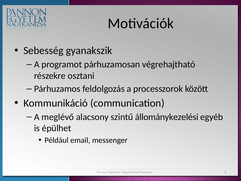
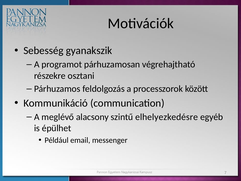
állománykezelési: állománykezelési -> elhelyezkedésre
